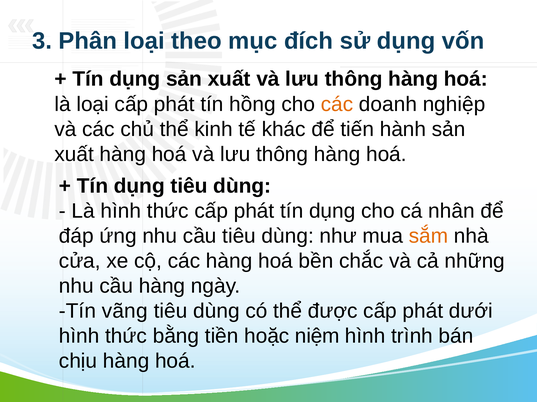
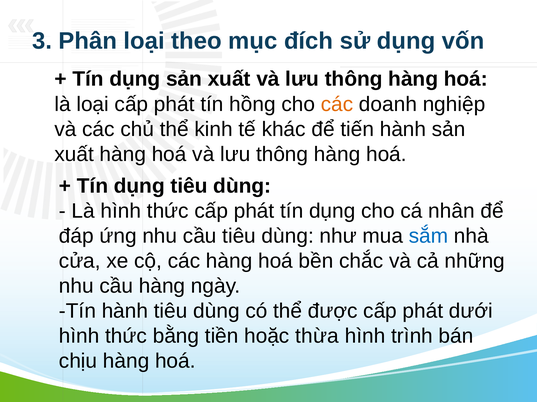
sắm colour: orange -> blue
Tín vãng: vãng -> hành
niệm: niệm -> thừa
